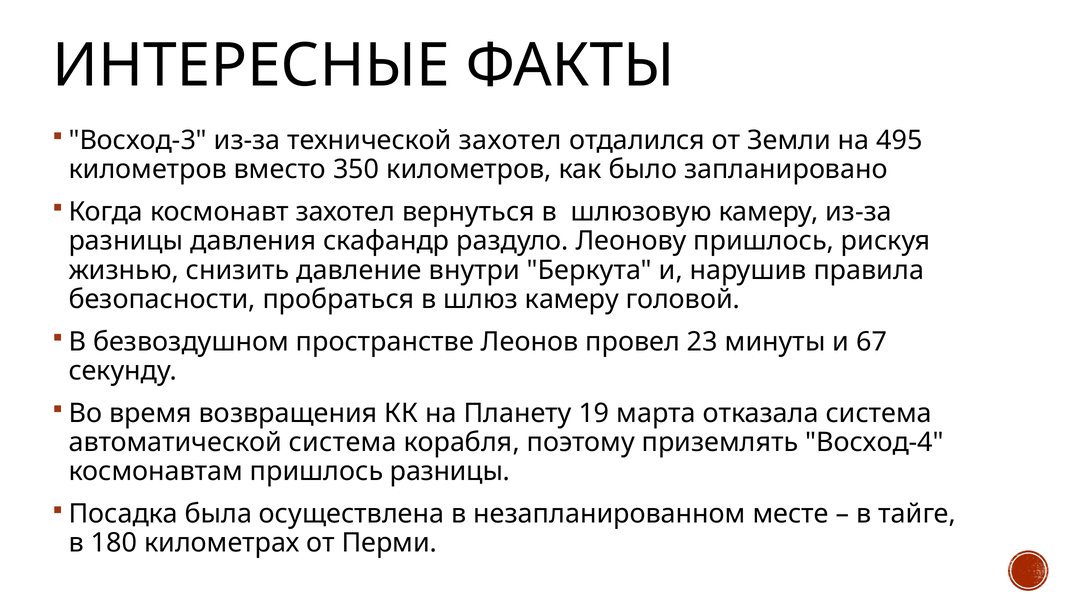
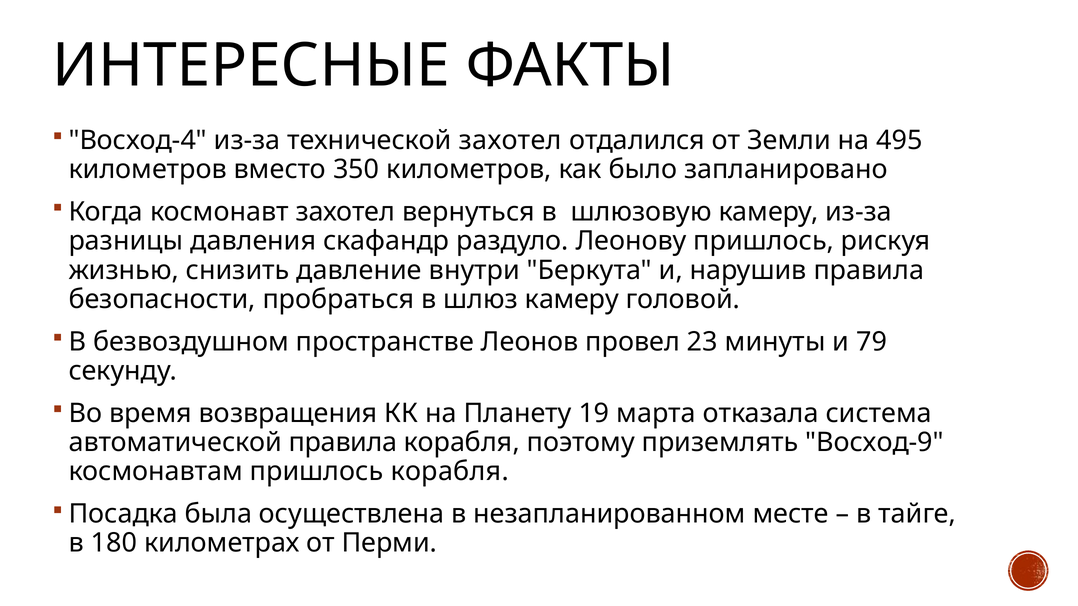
Восход-3: Восход-3 -> Восход-4
67: 67 -> 79
автоматической система: система -> правила
Восход-4: Восход-4 -> Восход-9
пришлось разницы: разницы -> корабля
